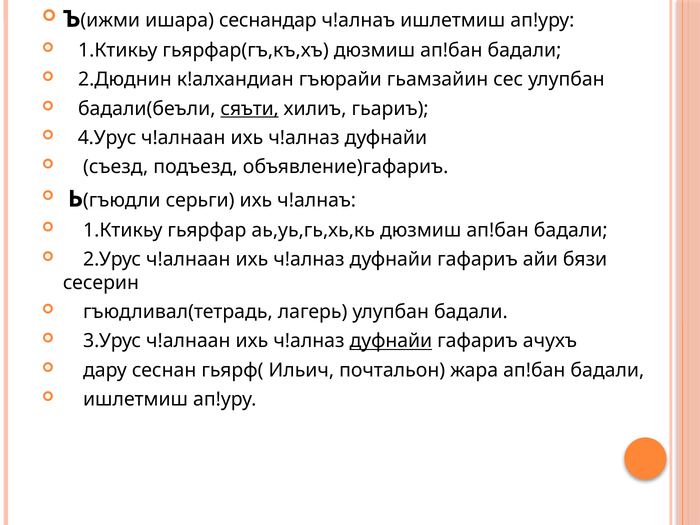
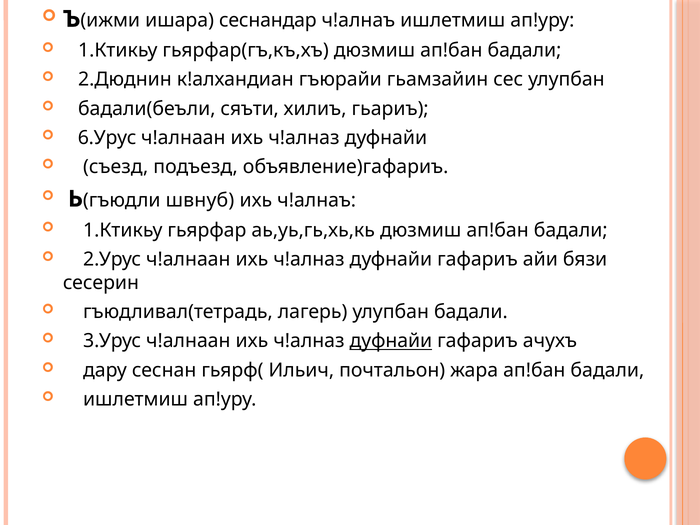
сяъти underline: present -> none
4.Урус: 4.Урус -> 6.Урус
серьги: серьги -> швнуб
